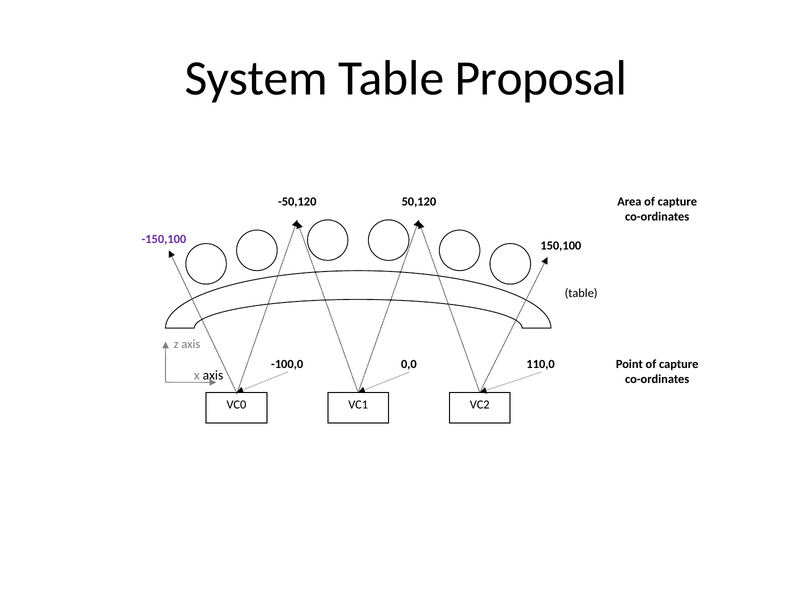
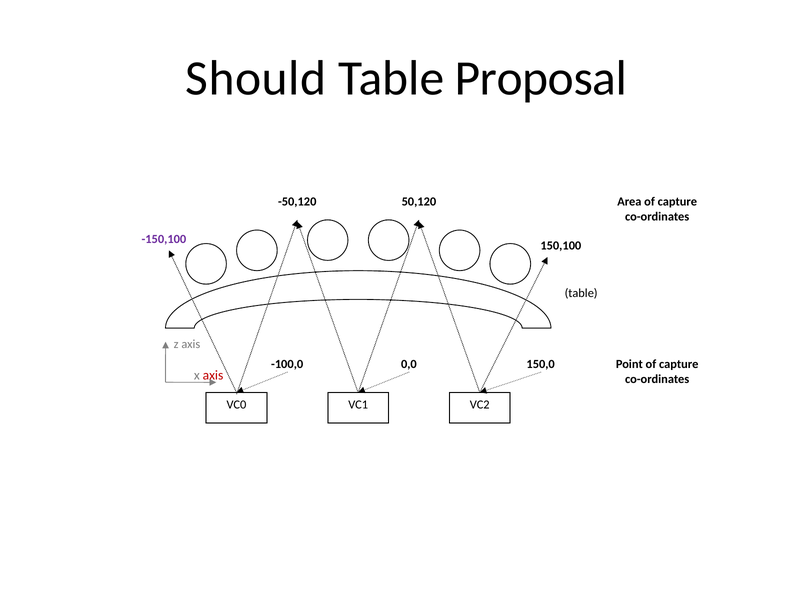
System: System -> Should
110,0: 110,0 -> 150,0
axis at (213, 375) colour: black -> red
